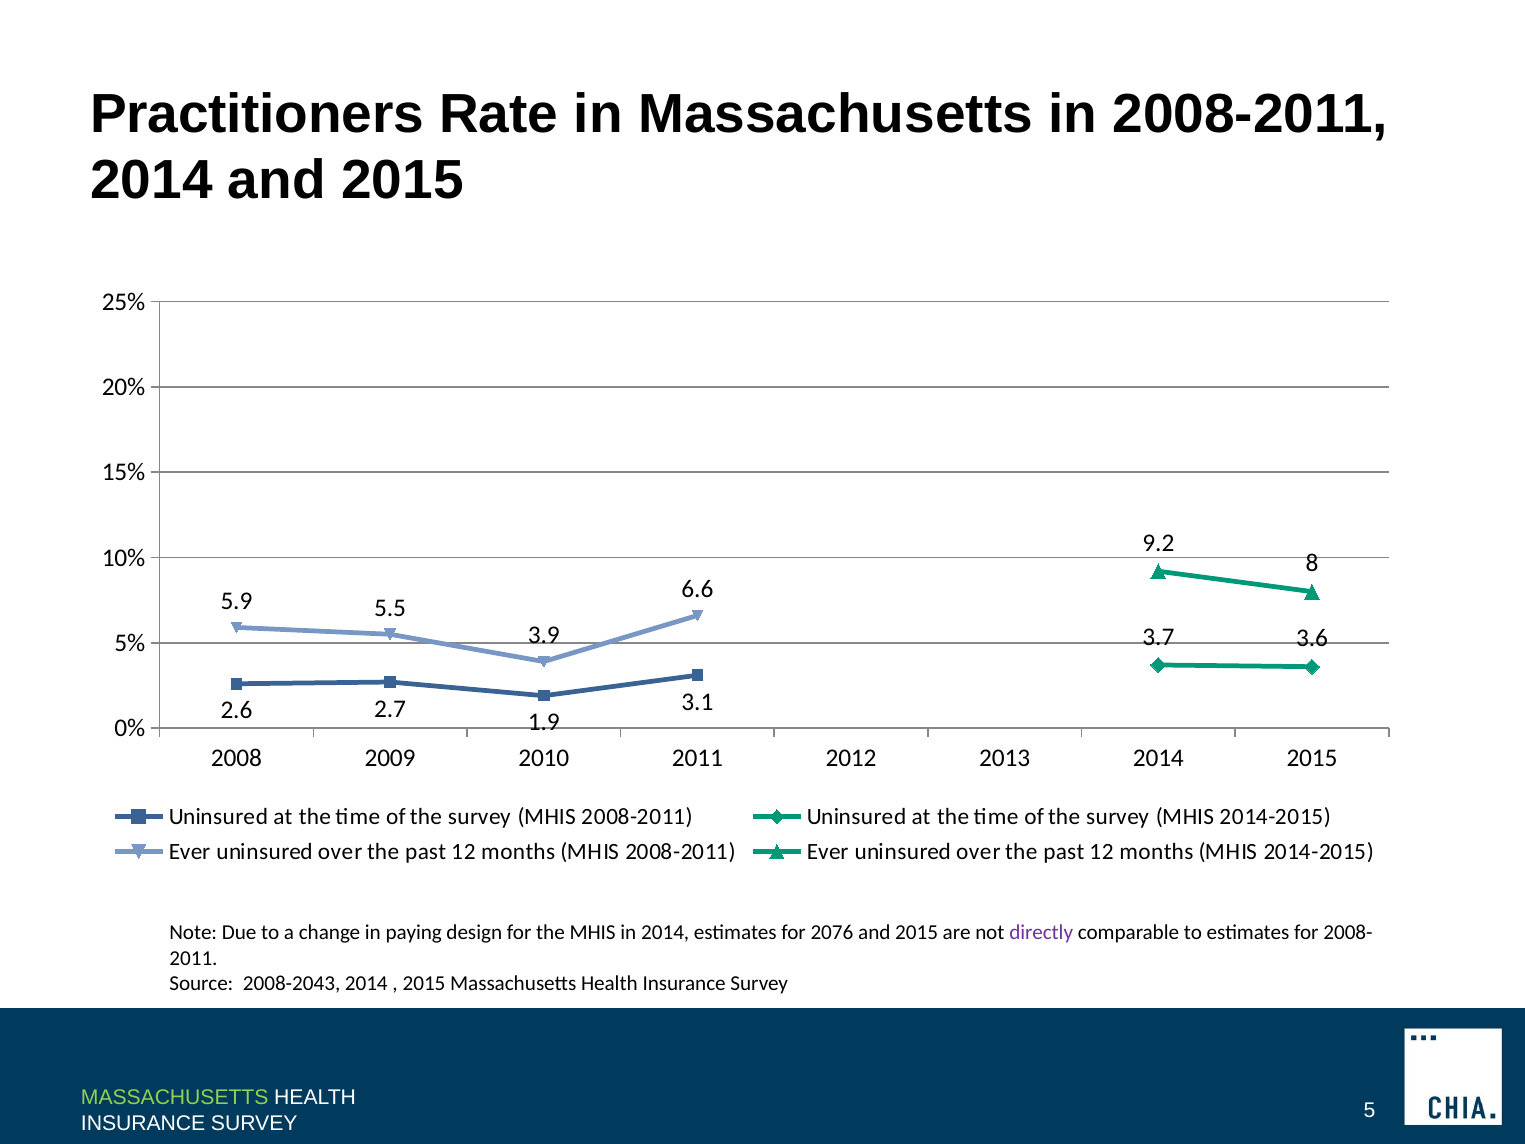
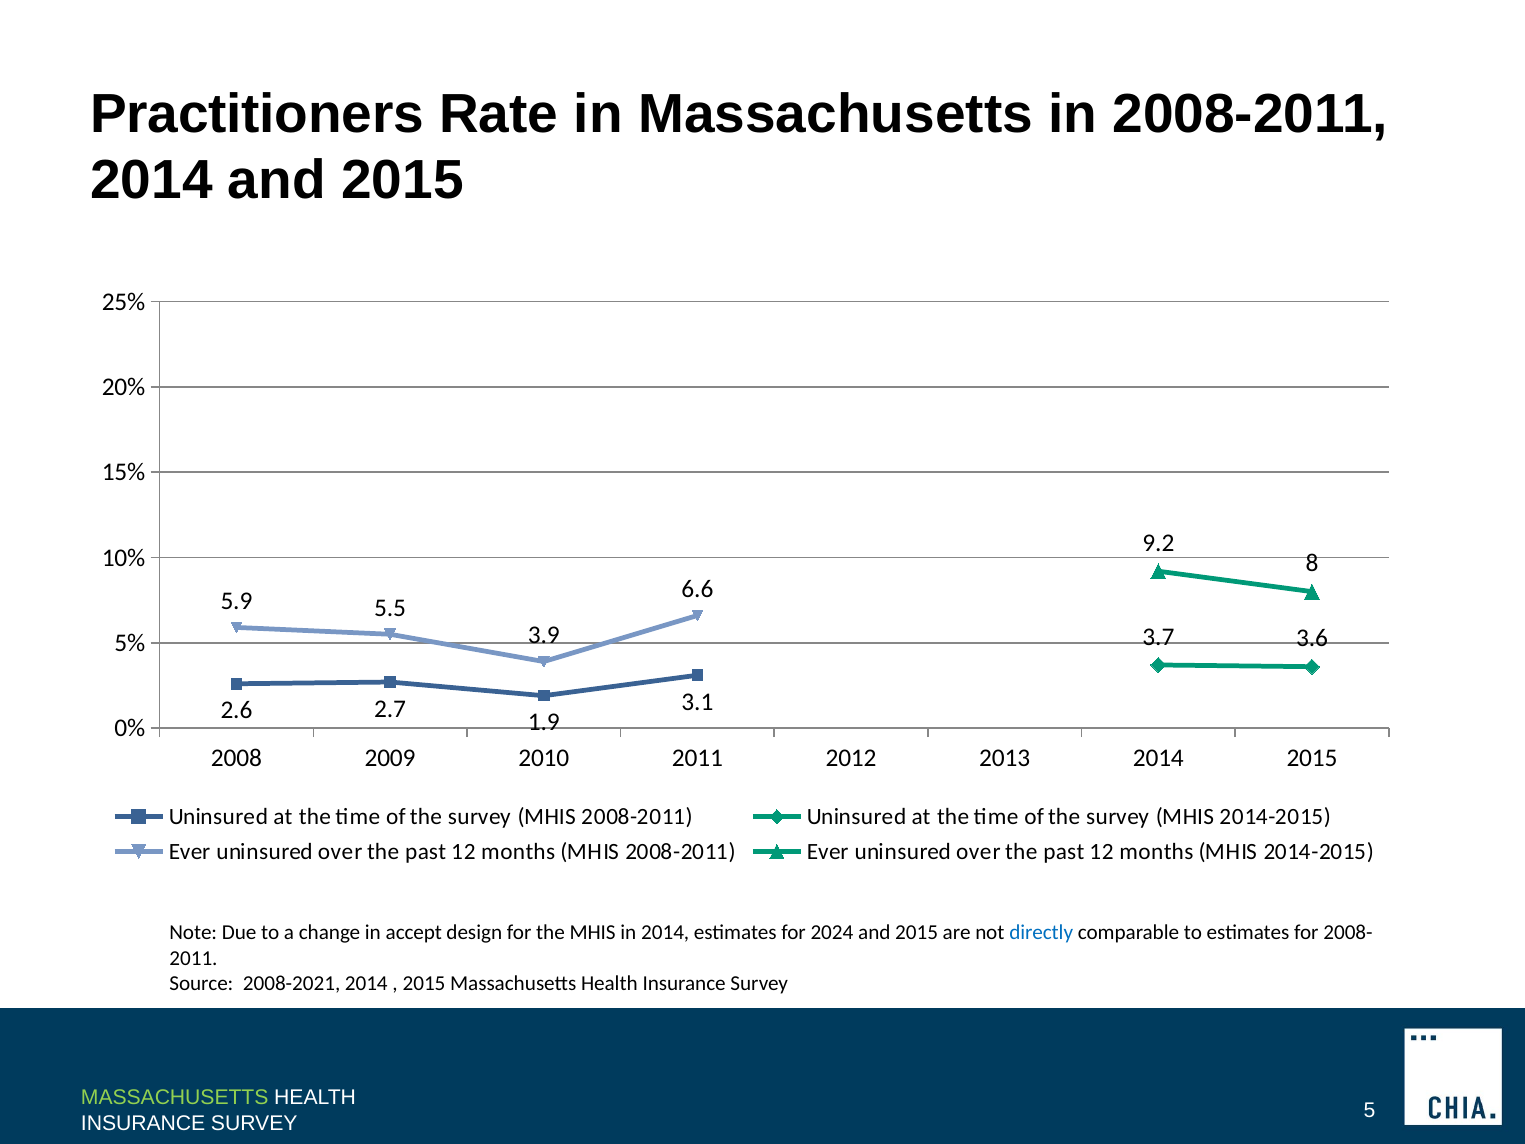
paying: paying -> accept
2076: 2076 -> 2024
directly colour: purple -> blue
2008-2043: 2008-2043 -> 2008-2021
